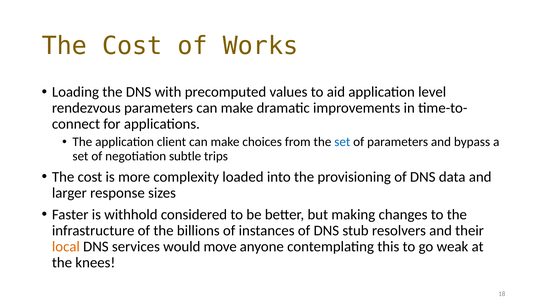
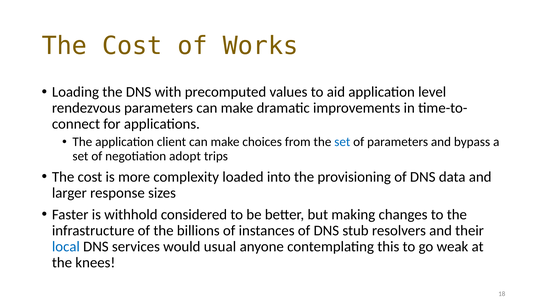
subtle: subtle -> adopt
local colour: orange -> blue
move: move -> usual
